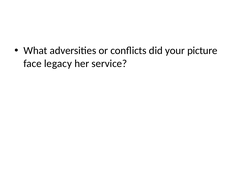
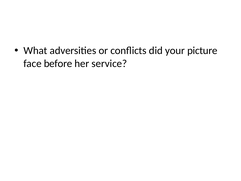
legacy: legacy -> before
